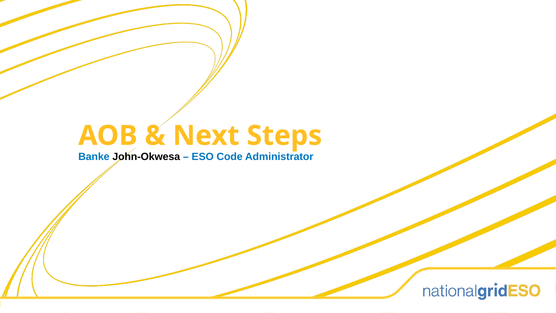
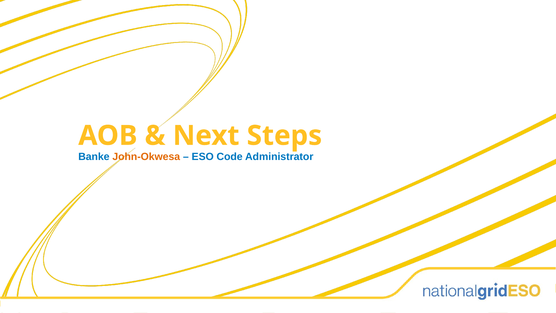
John-Okwesa colour: black -> orange
